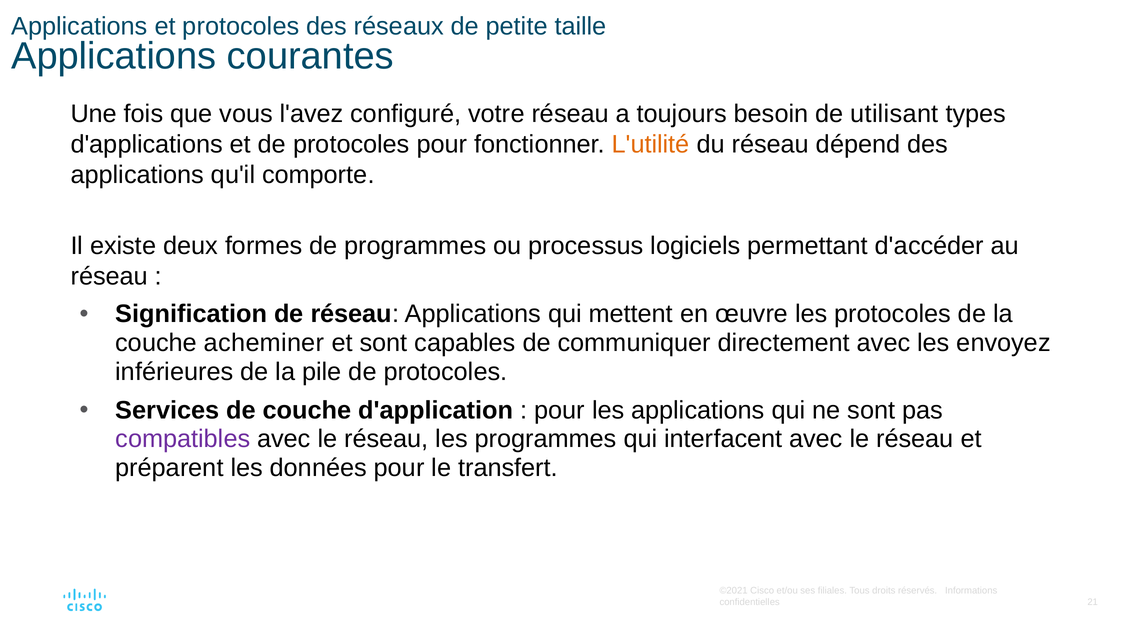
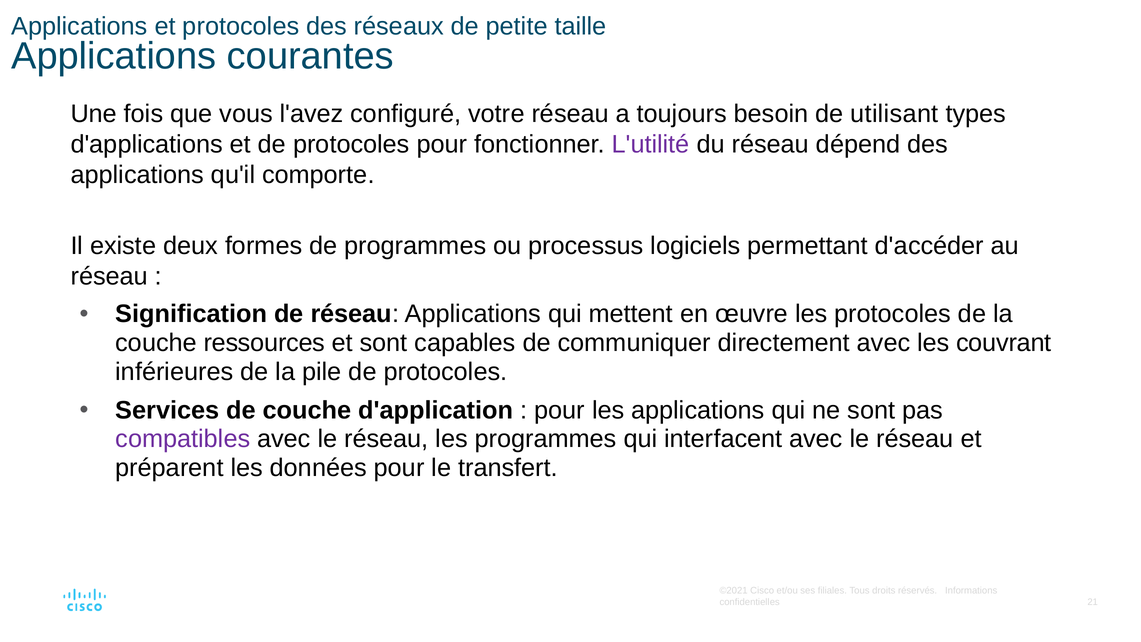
L'utilité colour: orange -> purple
acheminer: acheminer -> ressources
envoyez: envoyez -> couvrant
